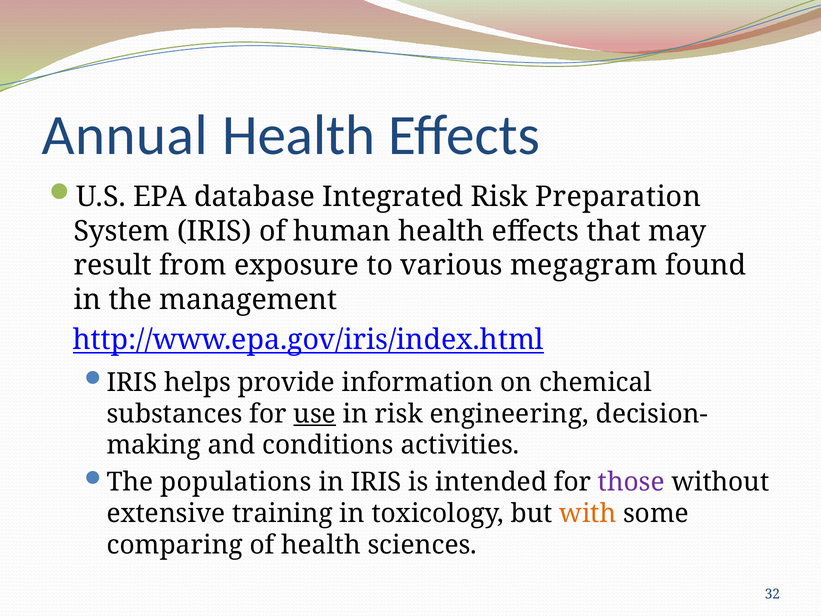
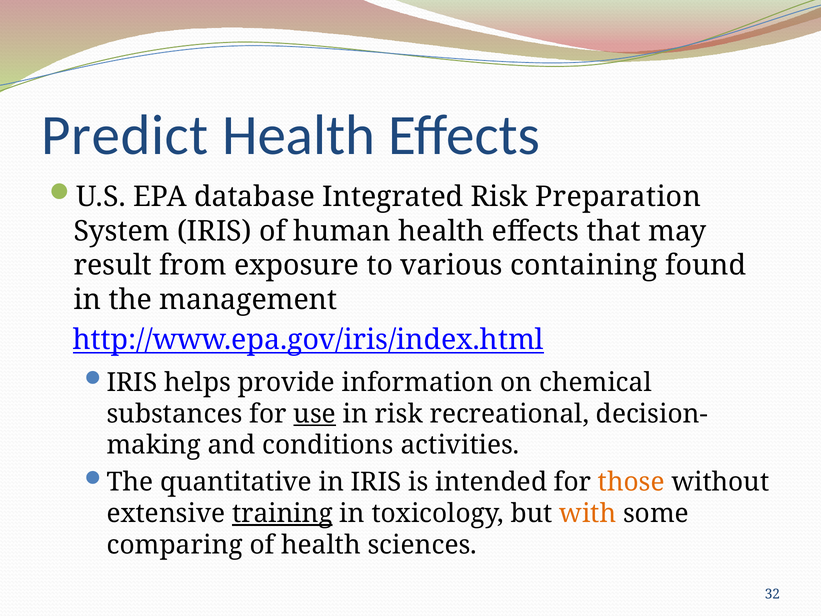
Annual: Annual -> Predict
megagram: megagram -> containing
engineering: engineering -> recreational
populations: populations -> quantitative
those colour: purple -> orange
training underline: none -> present
